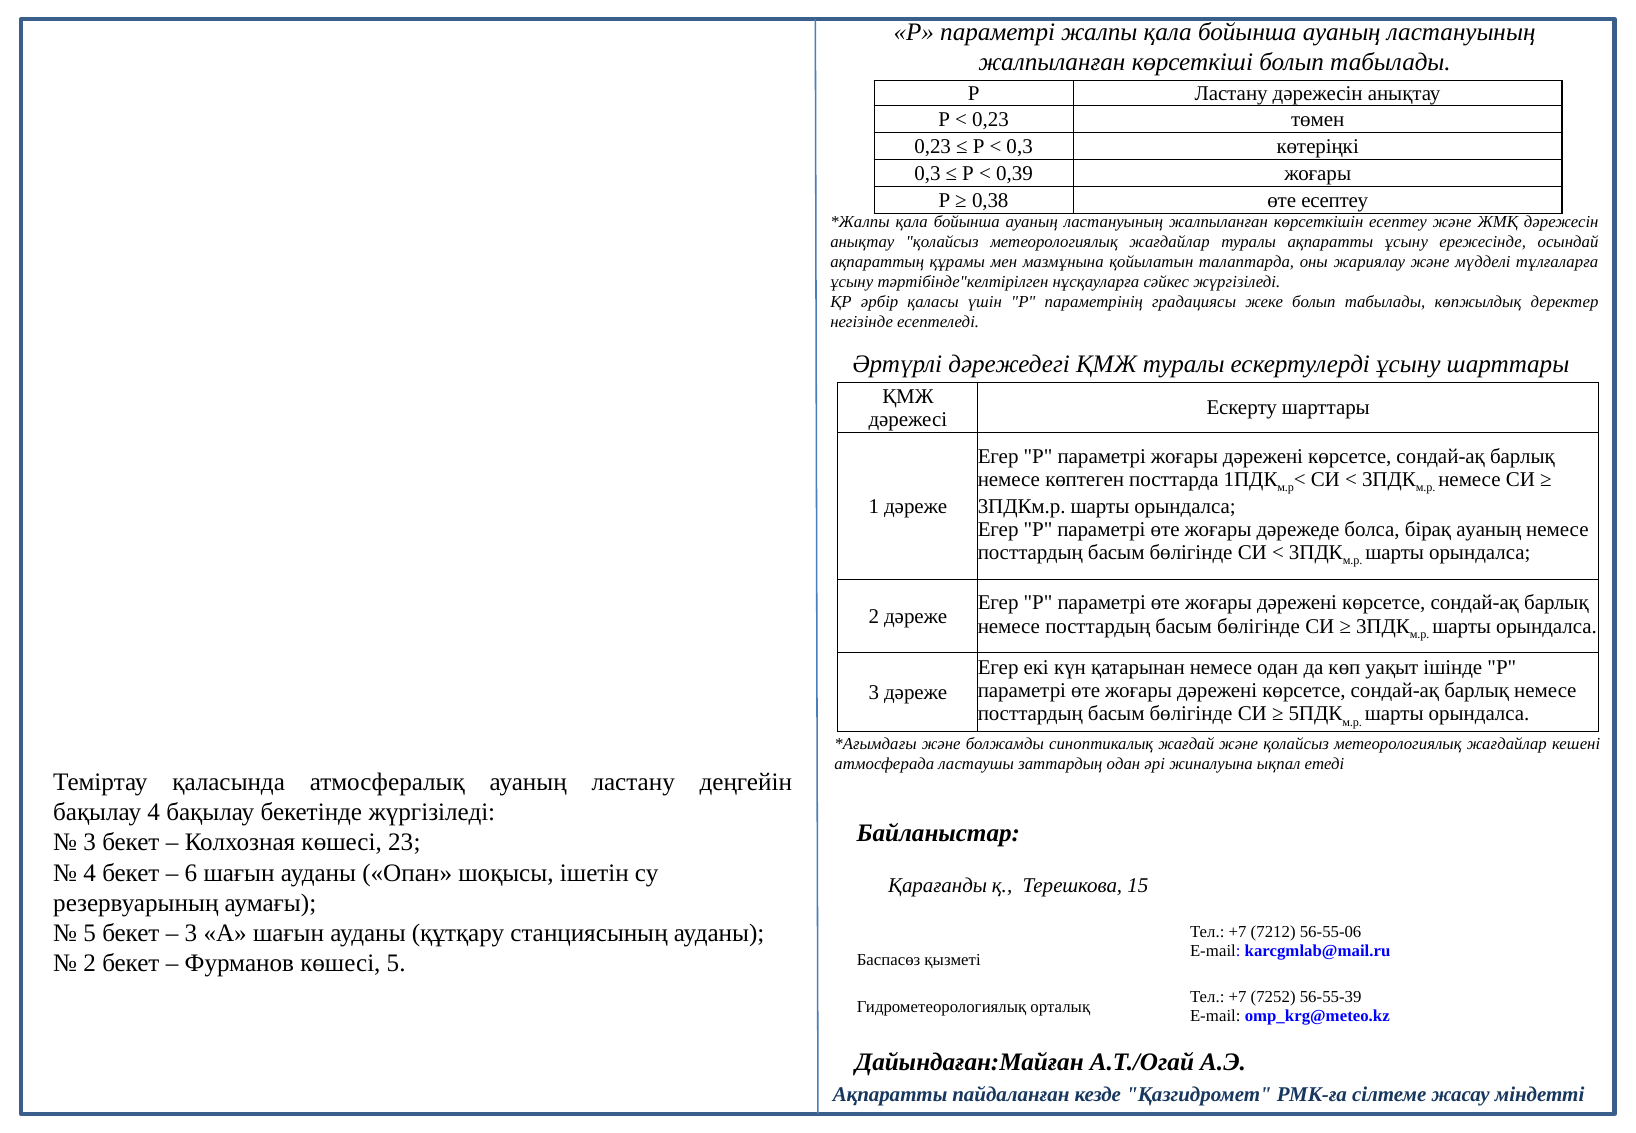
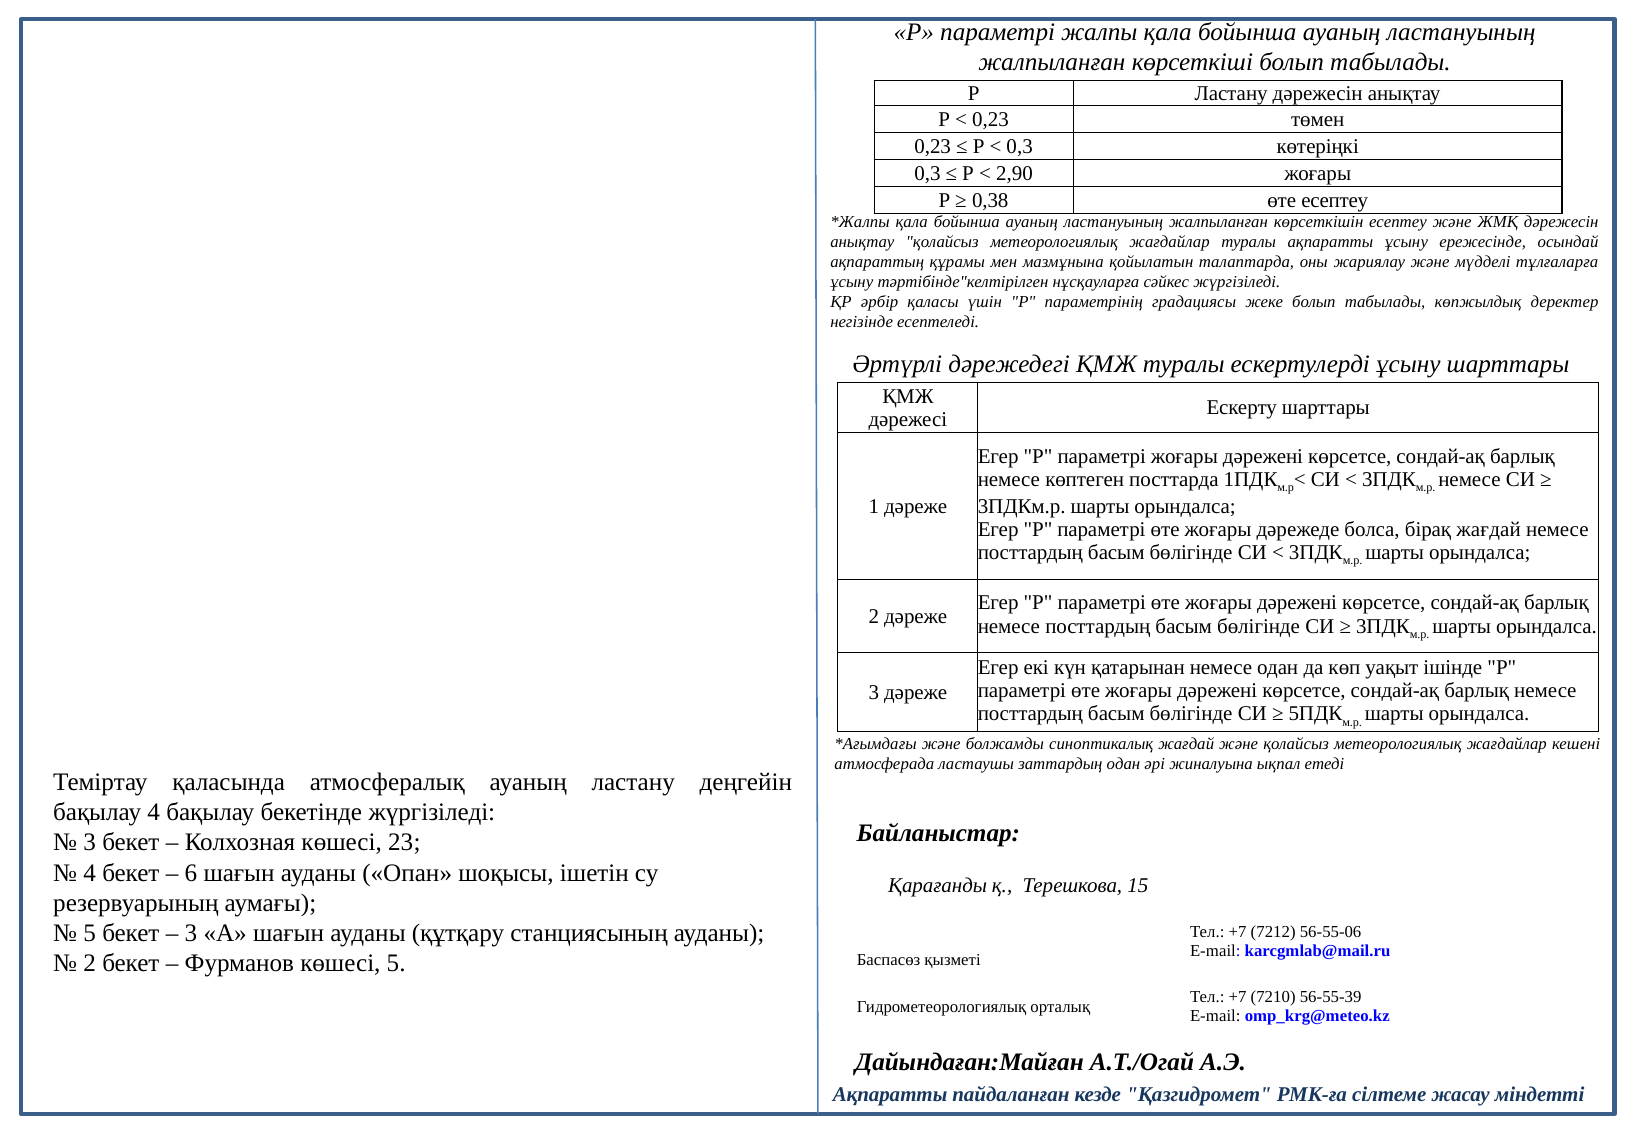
0,39: 0,39 -> 2,90
бірақ ауаның: ауаның -> жағдай
7252: 7252 -> 7210
